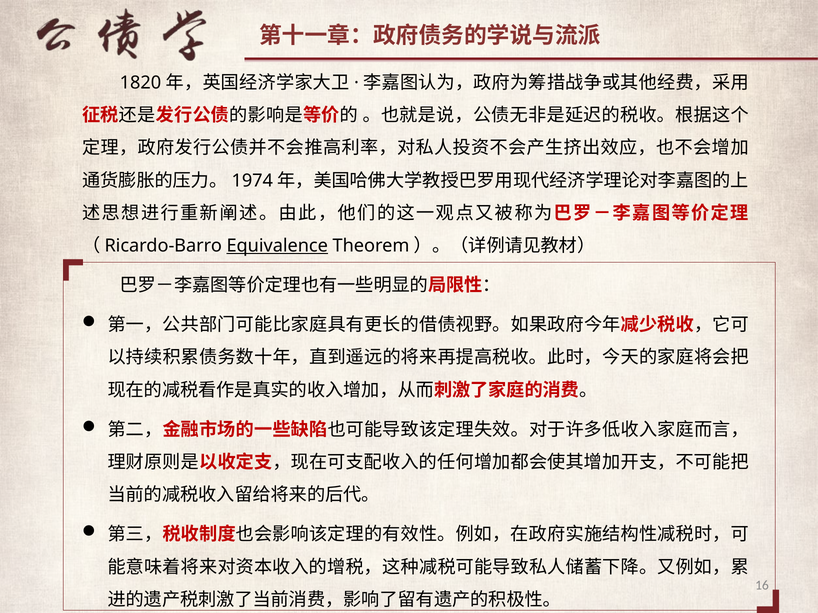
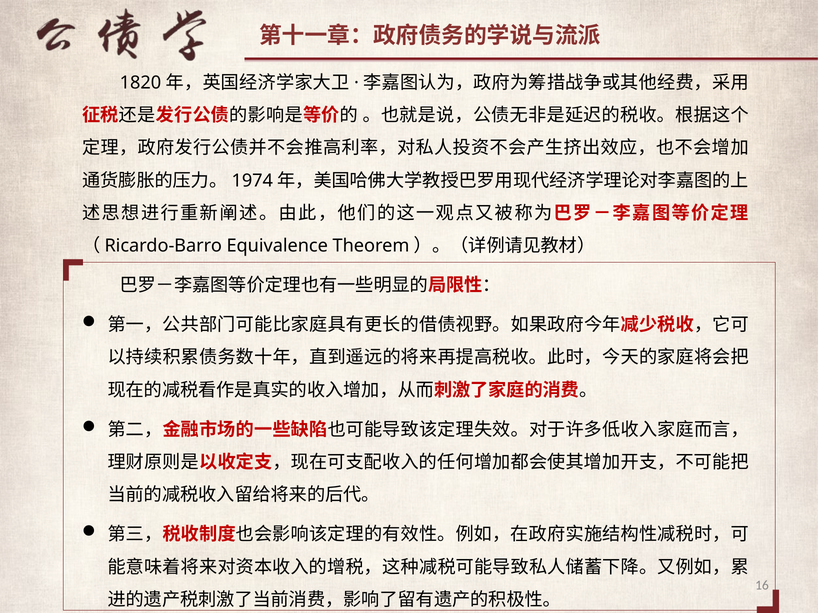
Equivalence underline: present -> none
